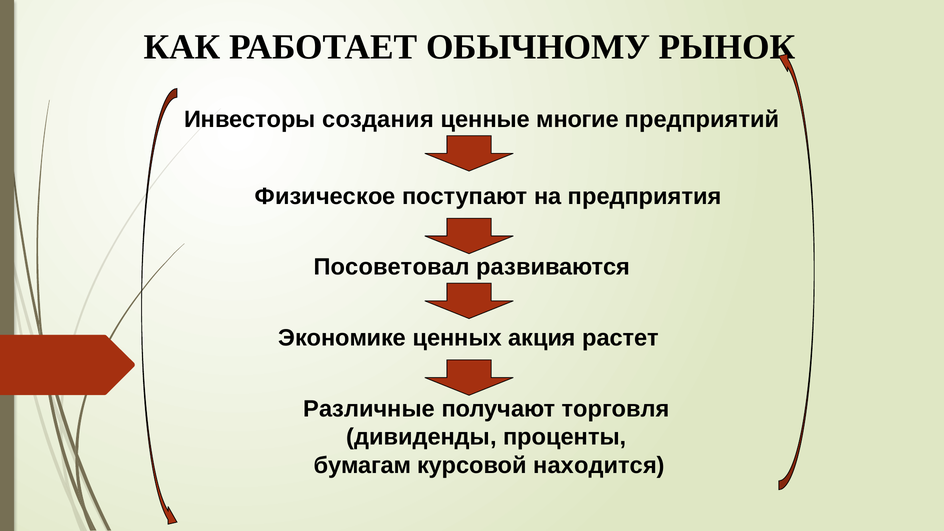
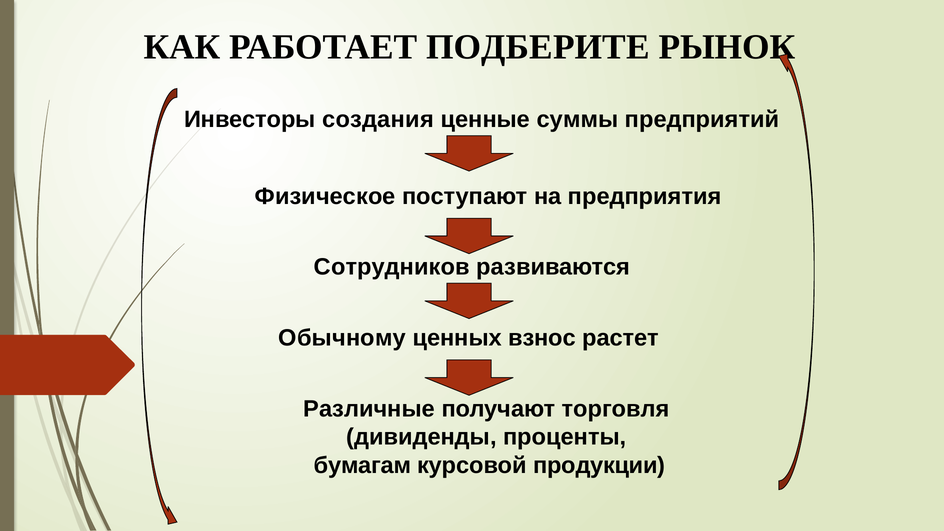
ОБЫЧНОМУ: ОБЫЧНОМУ -> ПОДБЕРИТЕ
многие: многие -> суммы
Посоветовал: Посоветовал -> Сотрудников
Экономике: Экономике -> Обычному
акция: акция -> взнос
находится: находится -> продукции
